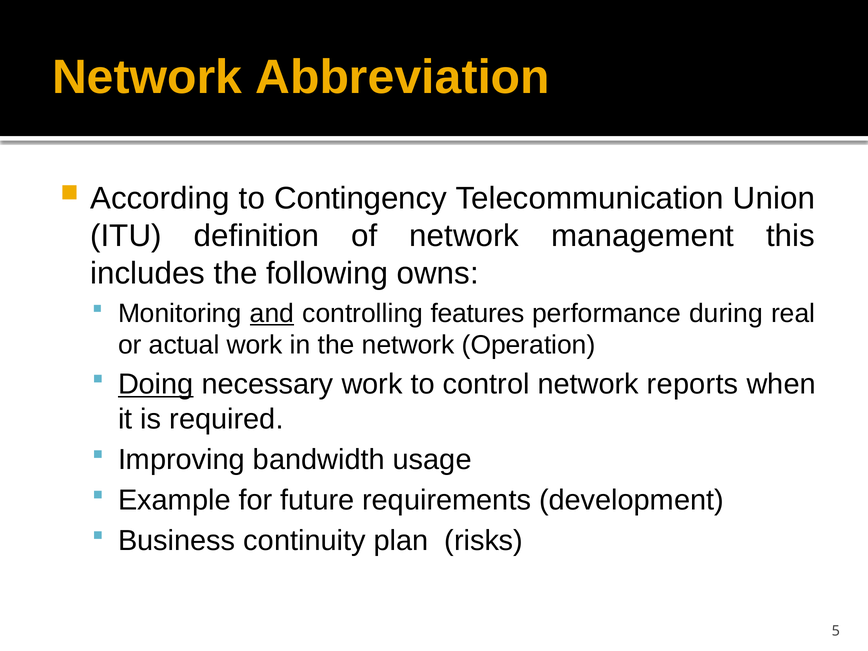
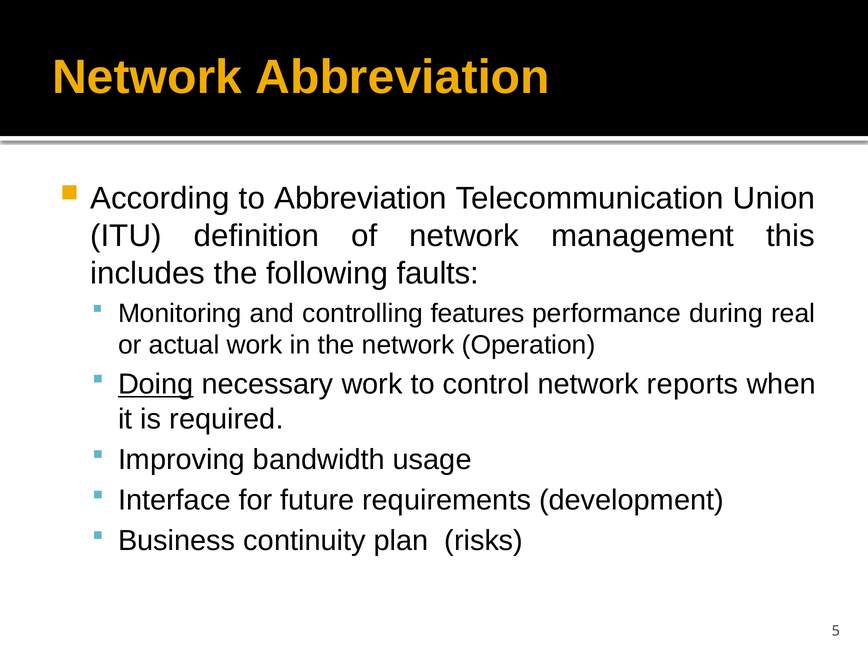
to Contingency: Contingency -> Abbreviation
owns: owns -> faults
and underline: present -> none
Example: Example -> Interface
